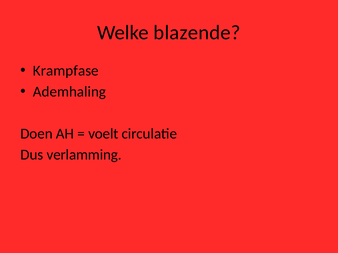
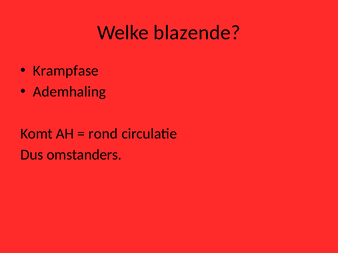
Doen: Doen -> Komt
voelt: voelt -> rond
verlamming: verlamming -> omstanders
